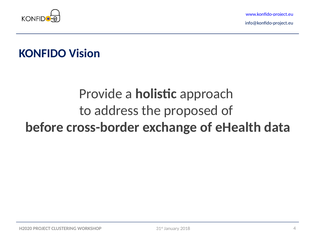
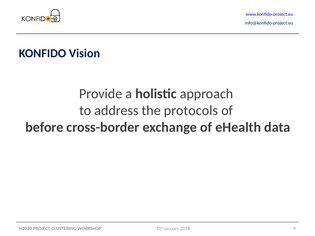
proposed: proposed -> protocols
